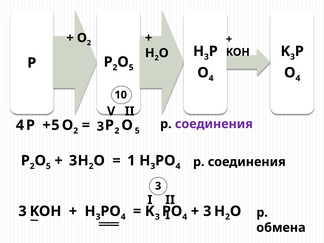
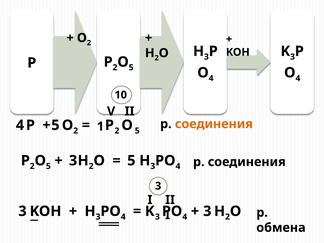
соединения at (214, 124) colour: purple -> orange
3 at (100, 126): 3 -> 1
3 1: 1 -> 5
